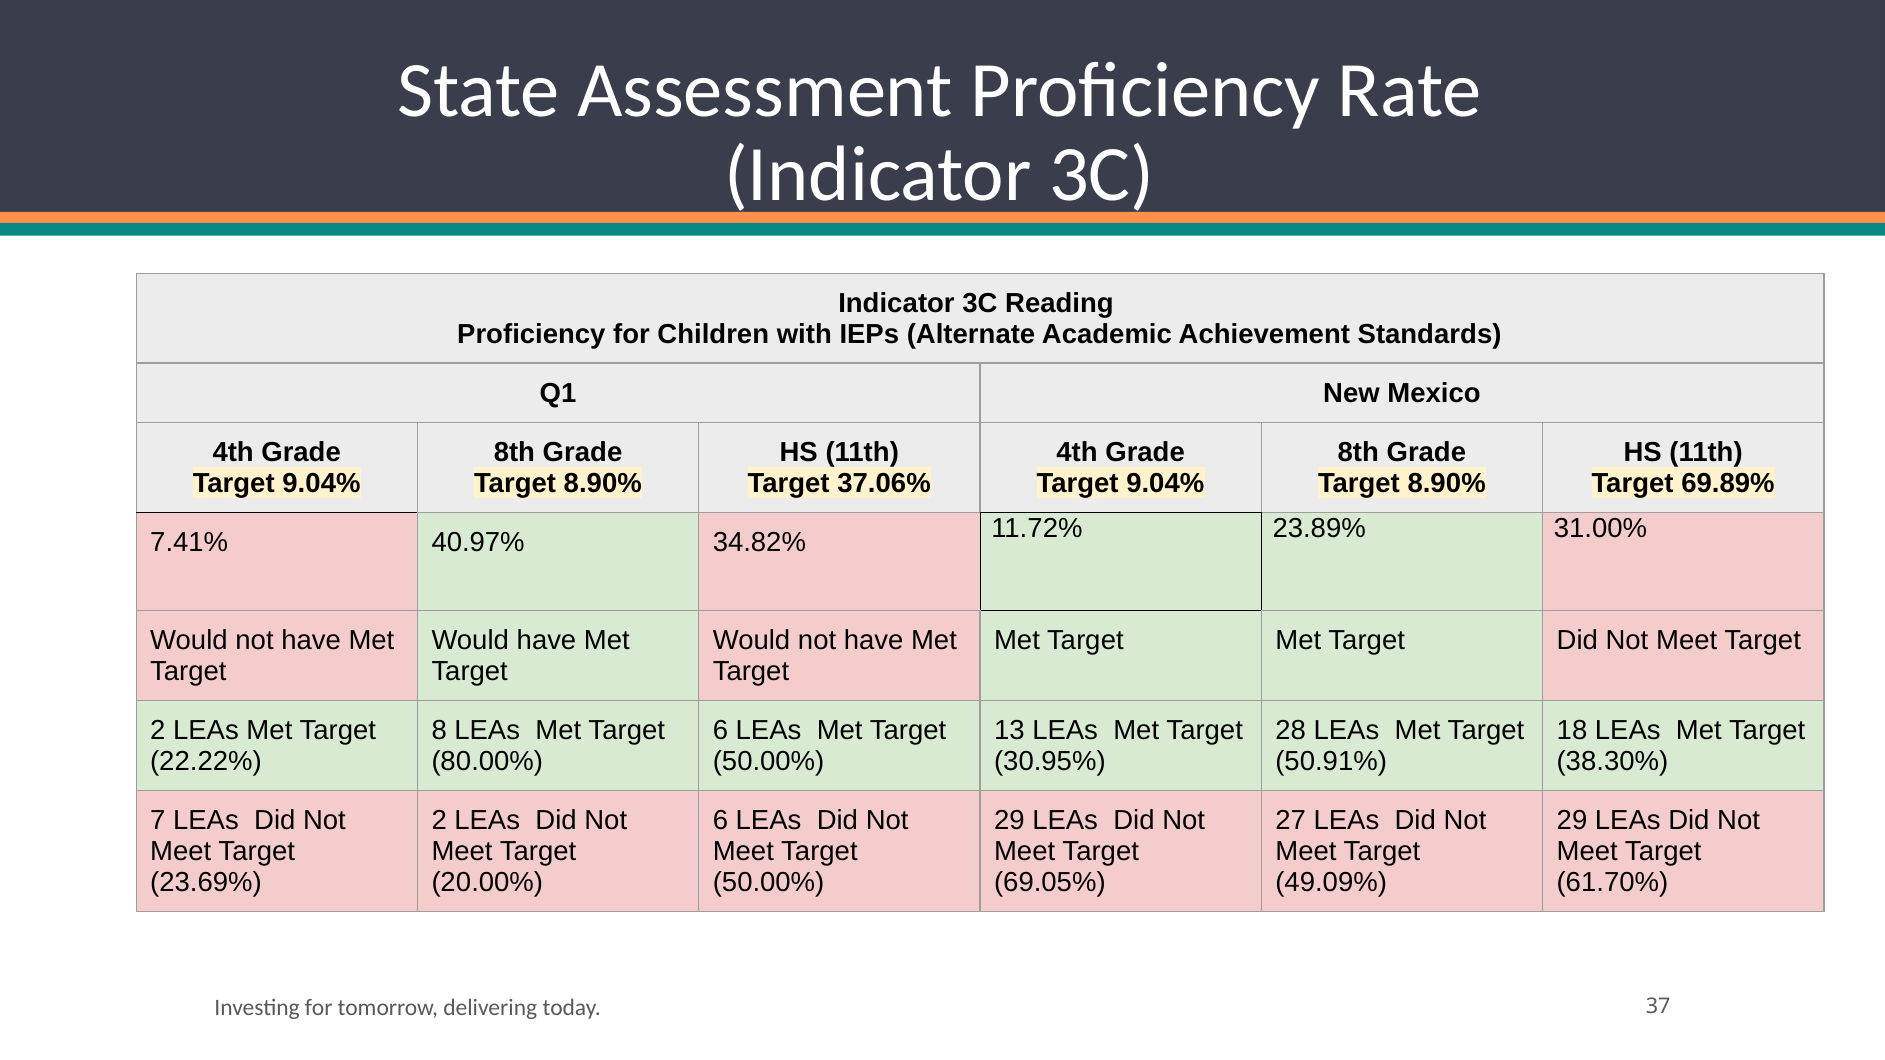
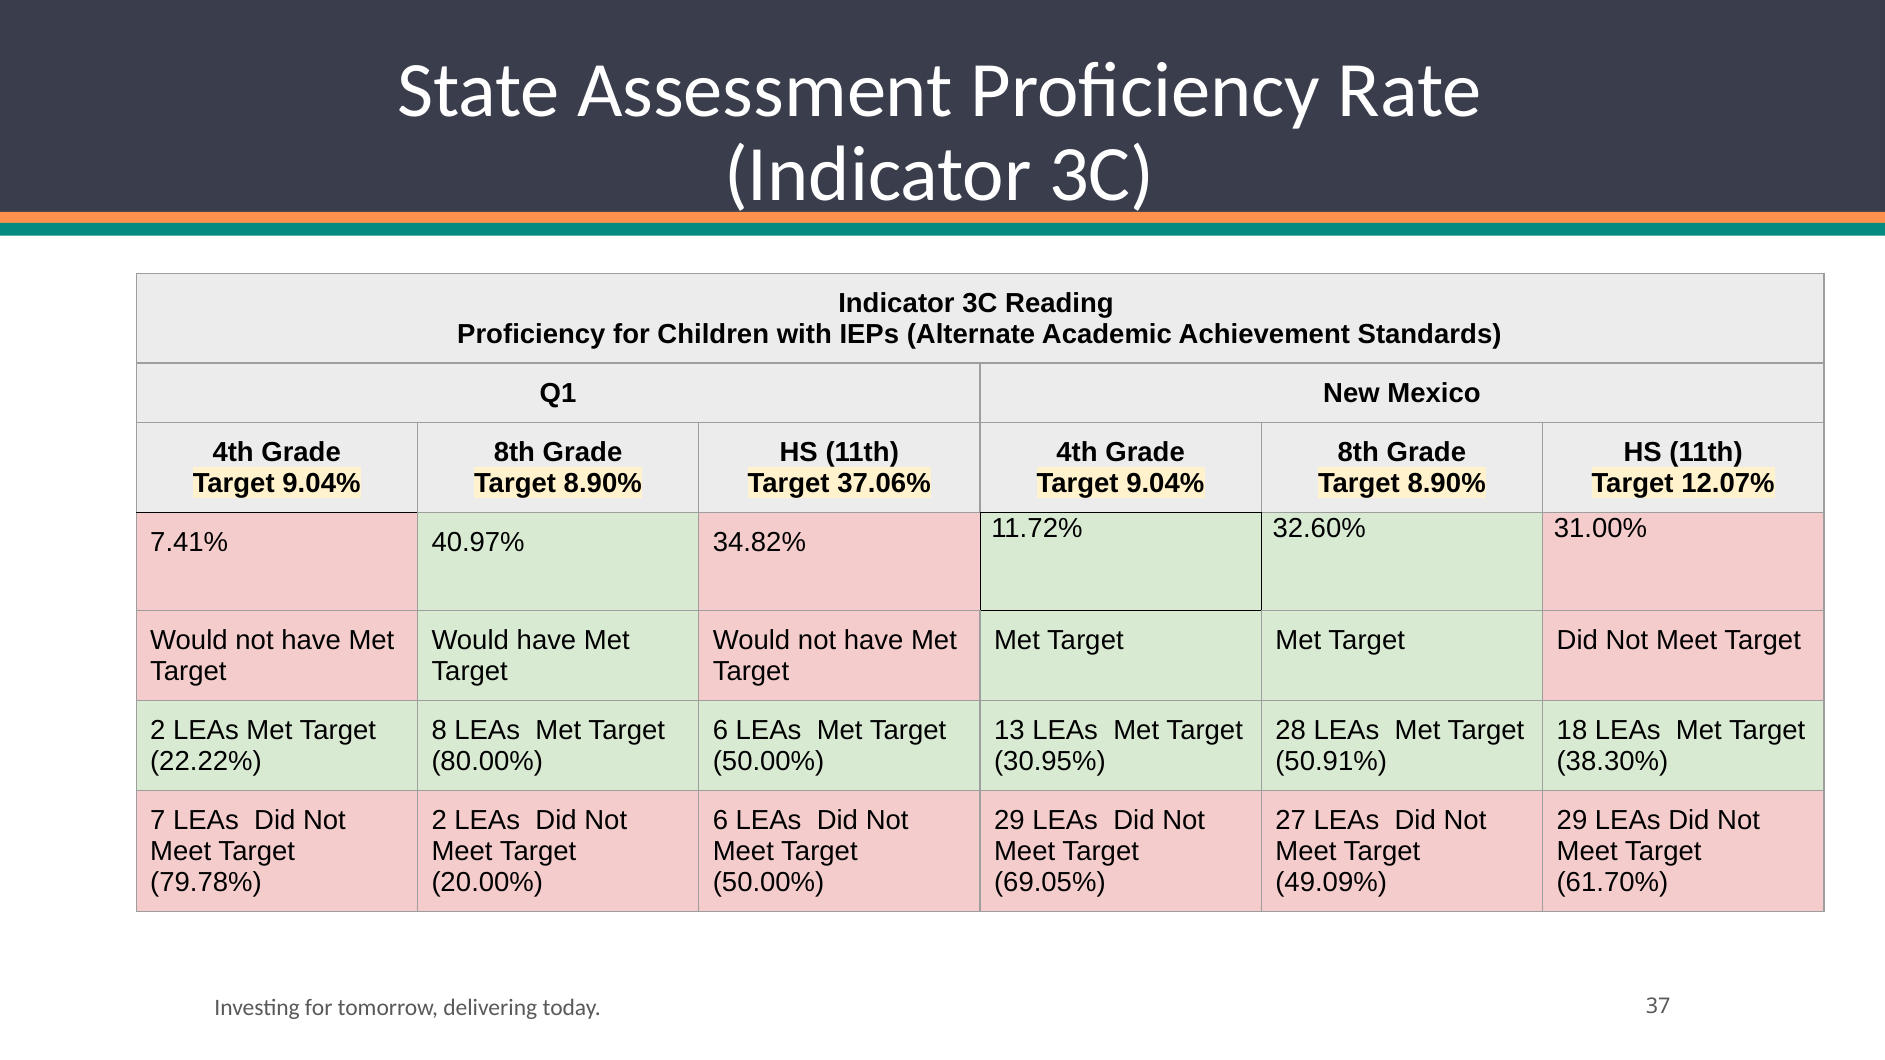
69.89%: 69.89% -> 12.07%
23.89%: 23.89% -> 32.60%
23.69%: 23.69% -> 79.78%
